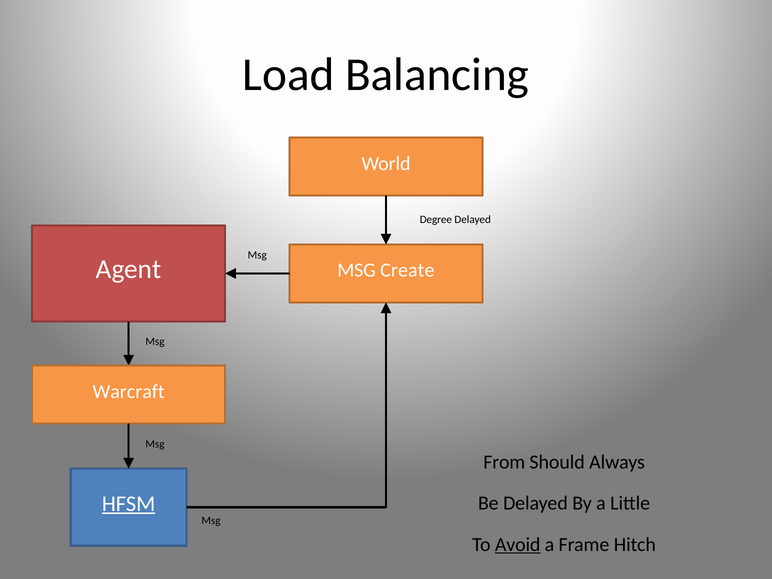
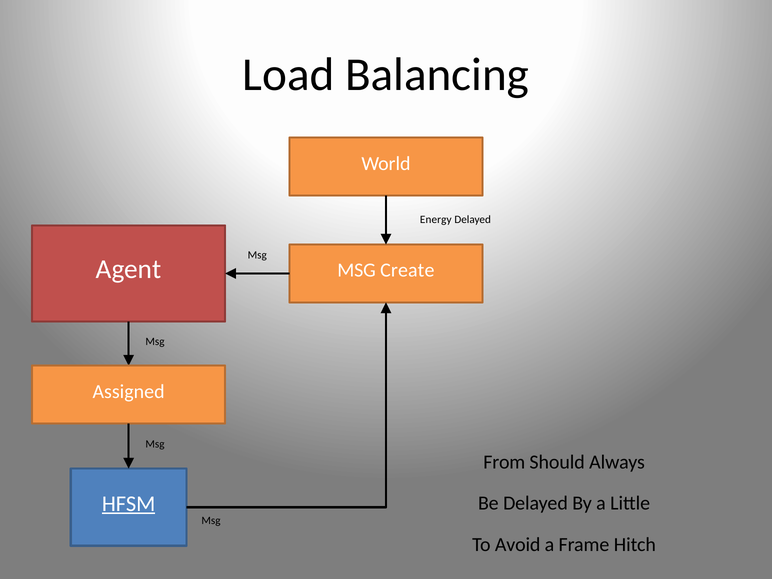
Degree: Degree -> Energy
Warcraft: Warcraft -> Assigned
Avoid underline: present -> none
